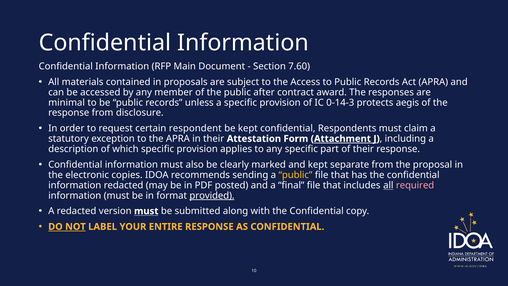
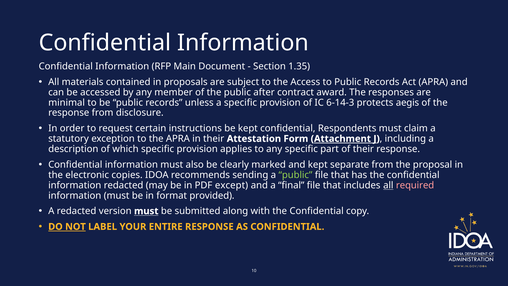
7.60: 7.60 -> 1.35
0-14-3: 0-14-3 -> 6-14-3
respondent: respondent -> instructions
public at (295, 175) colour: yellow -> light green
posted: posted -> except
provided underline: present -> none
